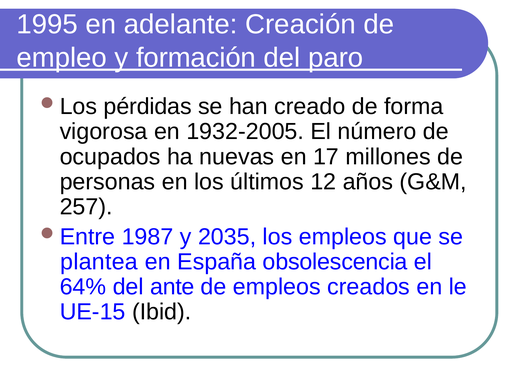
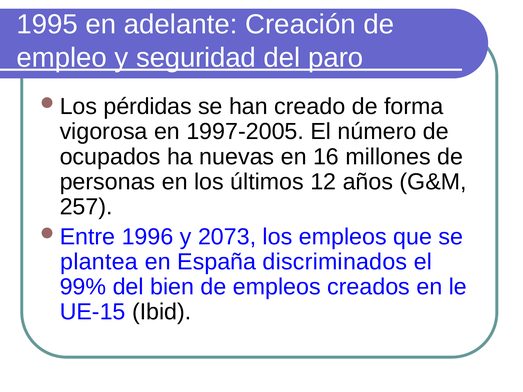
formación: formación -> seguridad
1932-2005: 1932-2005 -> 1997-2005
17: 17 -> 16
1987: 1987 -> 1996
2035: 2035 -> 2073
obsolescencia: obsolescencia -> discriminados
64%: 64% -> 99%
ante: ante -> bien
